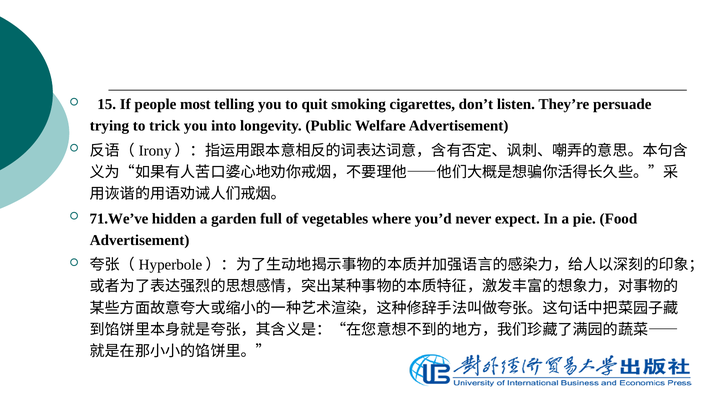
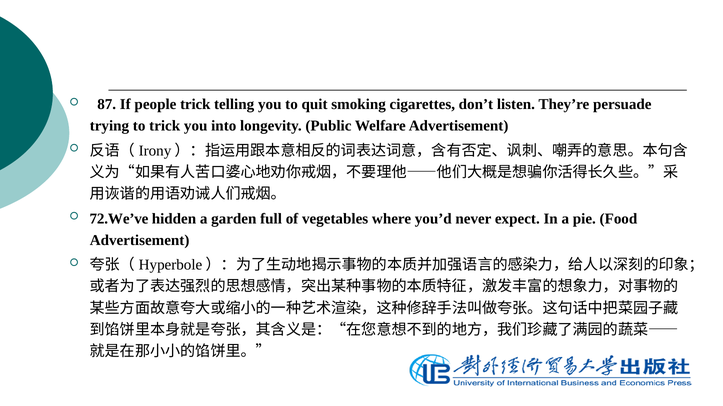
15: 15 -> 87
people most: most -> trick
71.We’ve: 71.We’ve -> 72.We’ve
